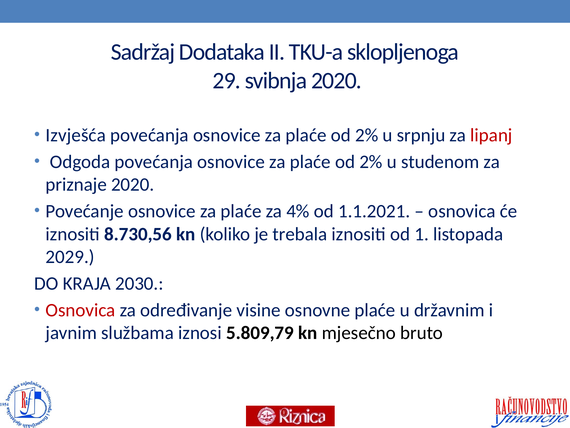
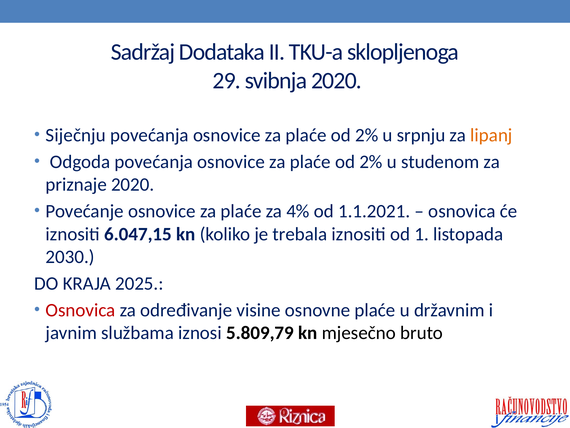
Izvješća: Izvješća -> Siječnju
lipanj colour: red -> orange
8.730,56: 8.730,56 -> 6.047,15
2029: 2029 -> 2030
2030: 2030 -> 2025
